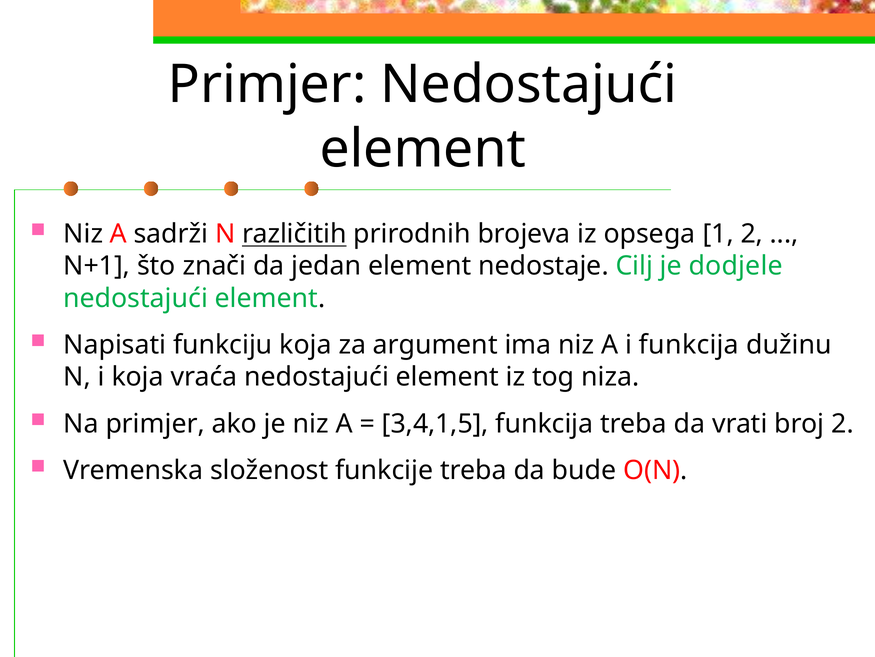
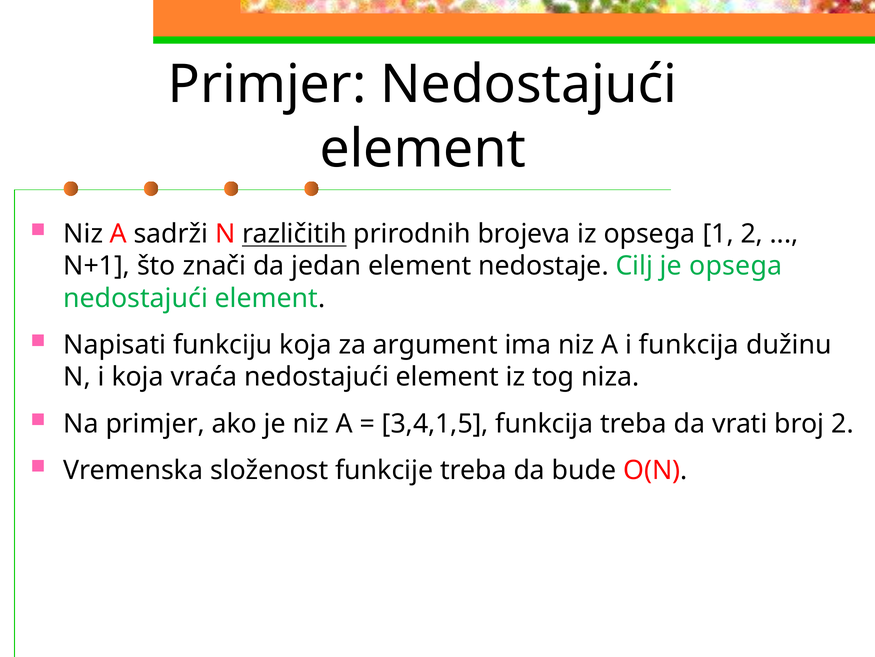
je dodjele: dodjele -> opsega
